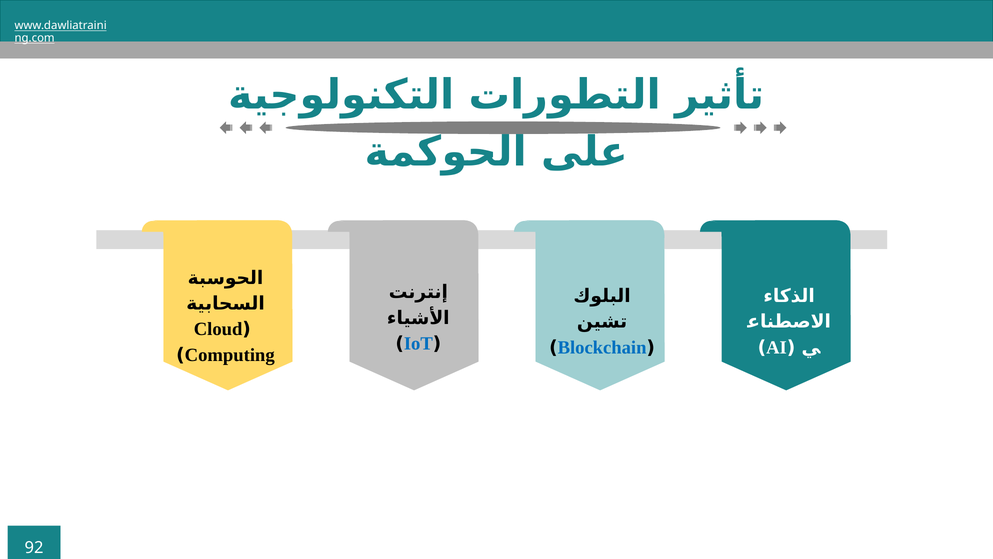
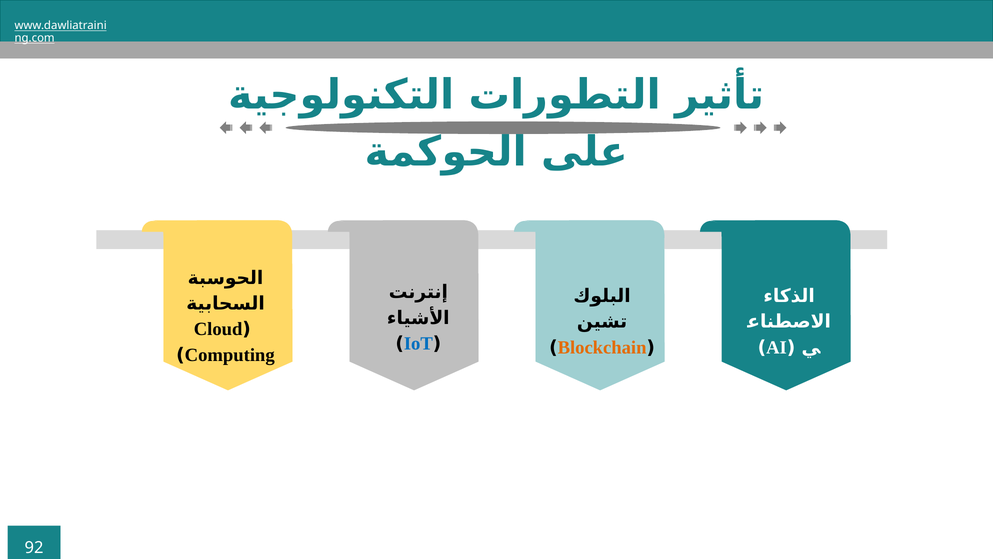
Blockchain colour: blue -> orange
